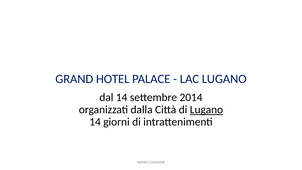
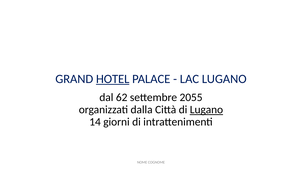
HOTEL underline: none -> present
dal 14: 14 -> 62
2014: 2014 -> 2055
